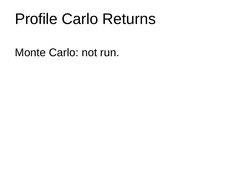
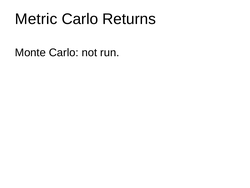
Profile: Profile -> Metric
